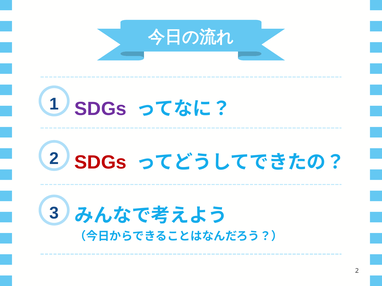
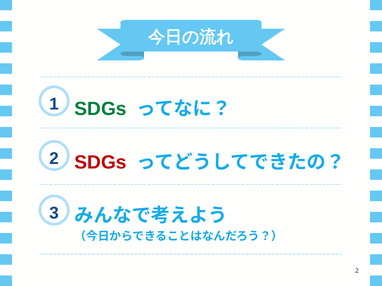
SDGs at (100, 109) colour: purple -> green
